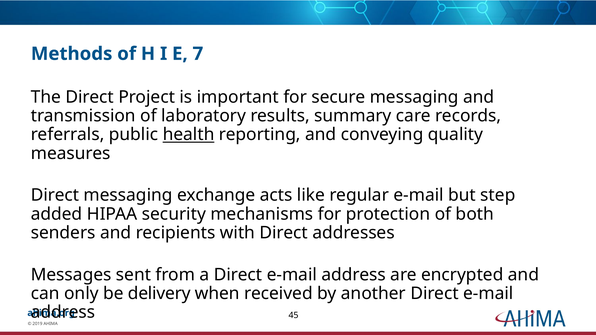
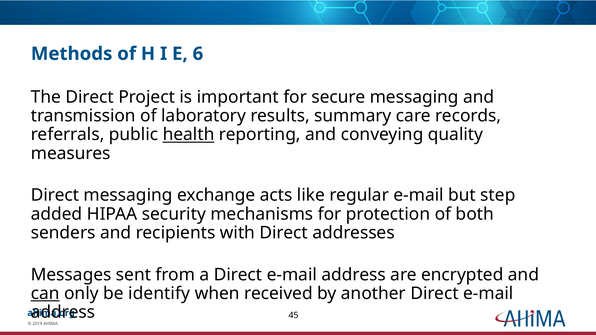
7: 7 -> 6
can underline: none -> present
delivery: delivery -> identify
